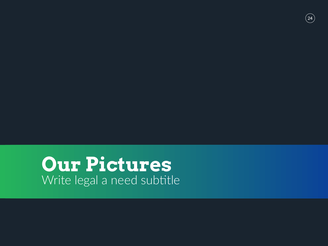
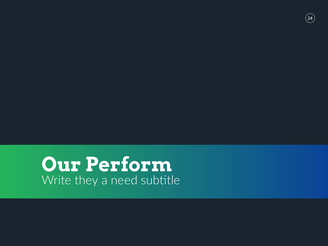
Pictures: Pictures -> Perform
legal: legal -> they
